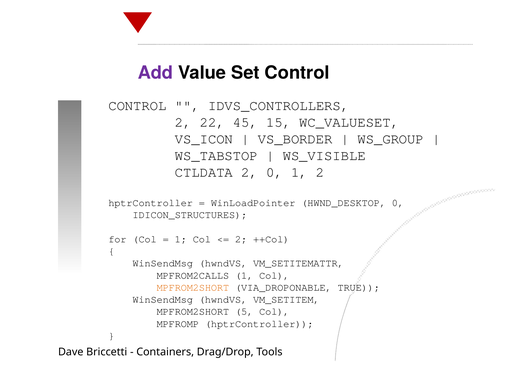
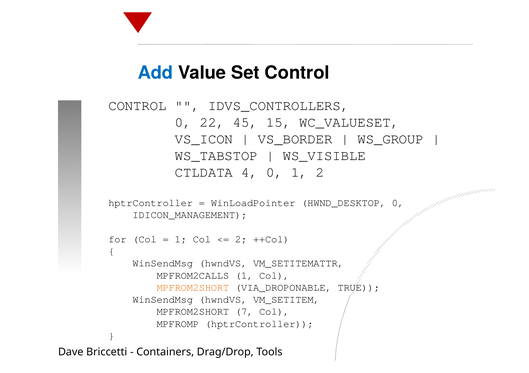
Add colour: purple -> blue
2 at (183, 123): 2 -> 0
CTLDATA 2: 2 -> 4
IDICON_STRUCTURES: IDICON_STRUCTURES -> IDICON_MANAGEMENT
5: 5 -> 7
